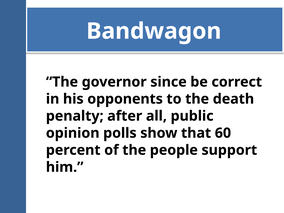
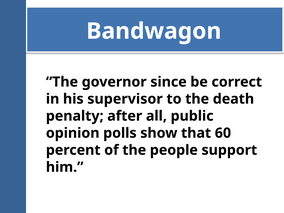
opponents: opponents -> supervisor
